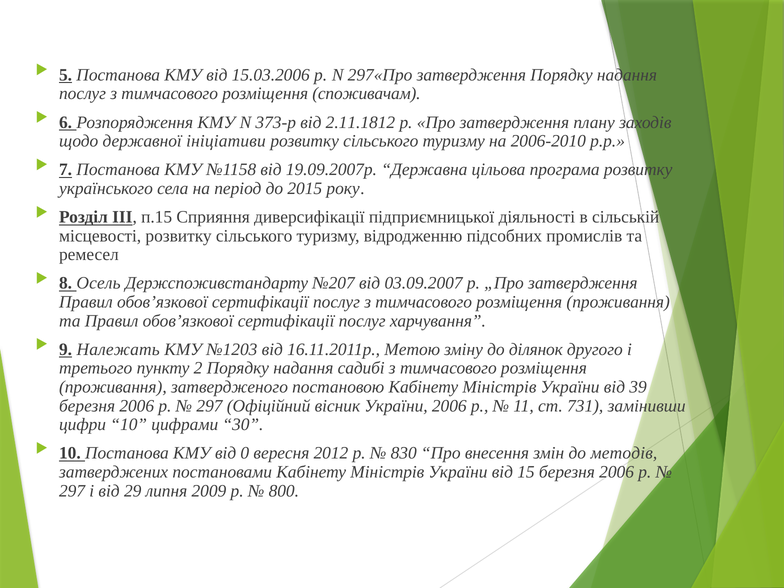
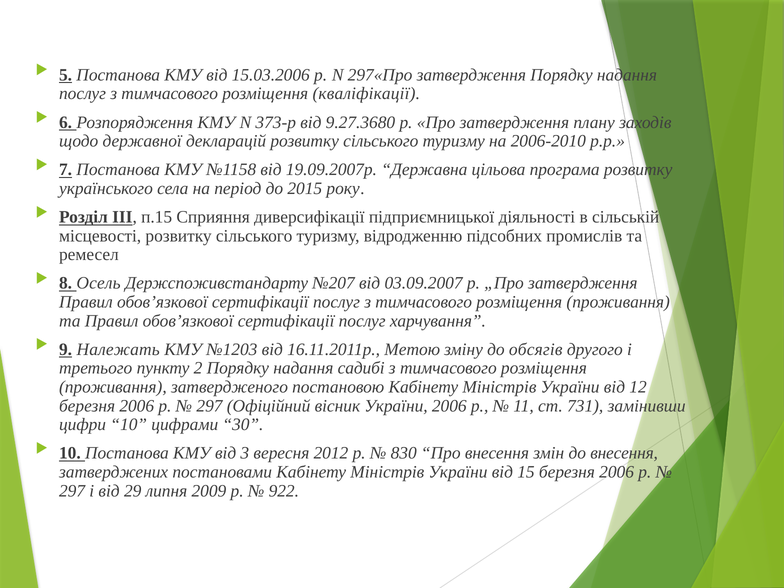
споживачам: споживачам -> кваліфікації
2.11.1812: 2.11.1812 -> 9.27.3680
ініціативи: ініціативи -> декларацій
ділянок: ділянок -> обсягів
39: 39 -> 12
0: 0 -> 3
до методів: методів -> внесення
800: 800 -> 922
